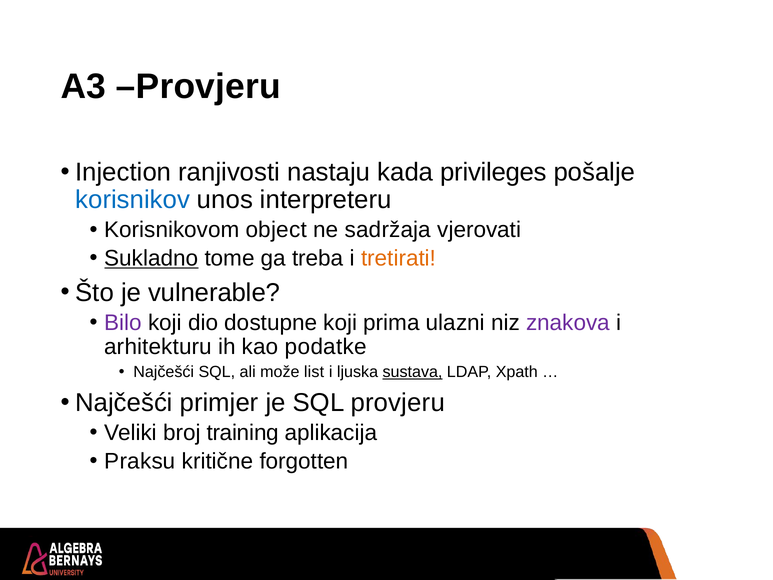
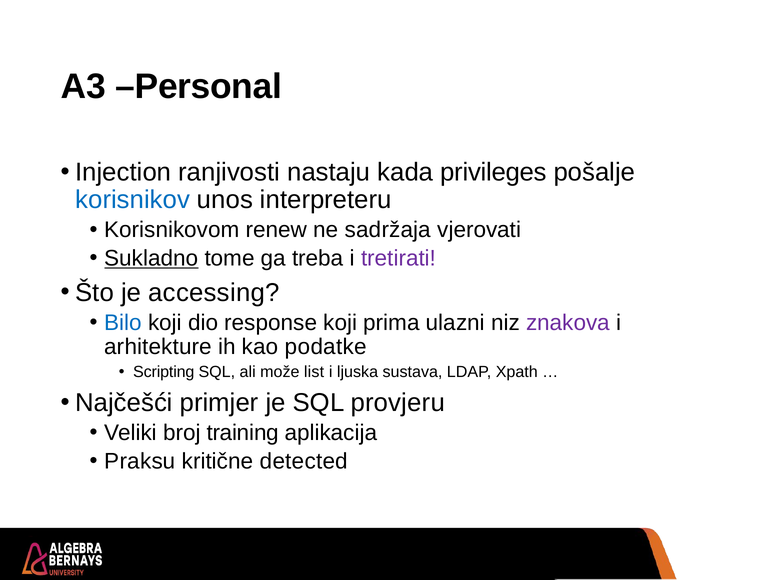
A3 Provjeru: Provjeru -> Personal
object: object -> renew
tretirati colour: orange -> purple
vulnerable: vulnerable -> accessing
Bilo colour: purple -> blue
dostupne: dostupne -> response
arhitekturu: arhitekturu -> arhitekture
Najčešći at (164, 372): Najčešći -> Scripting
sustava underline: present -> none
forgotten: forgotten -> detected
